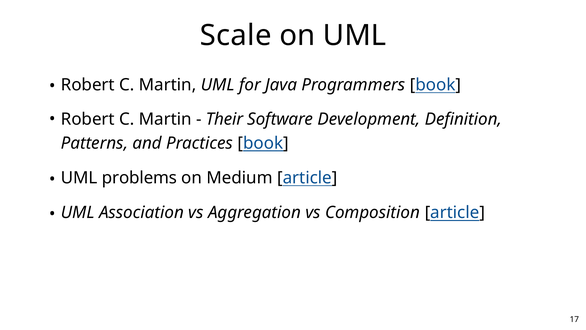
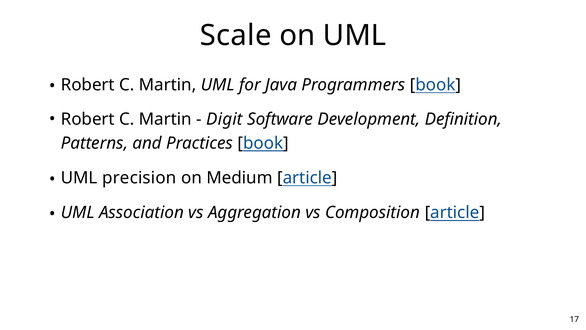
Their: Their -> Digit
problems: problems -> precision
